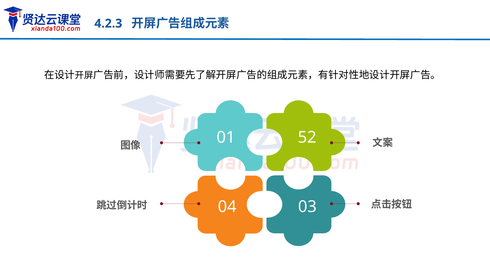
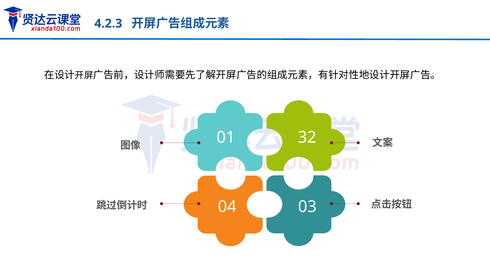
52: 52 -> 32
